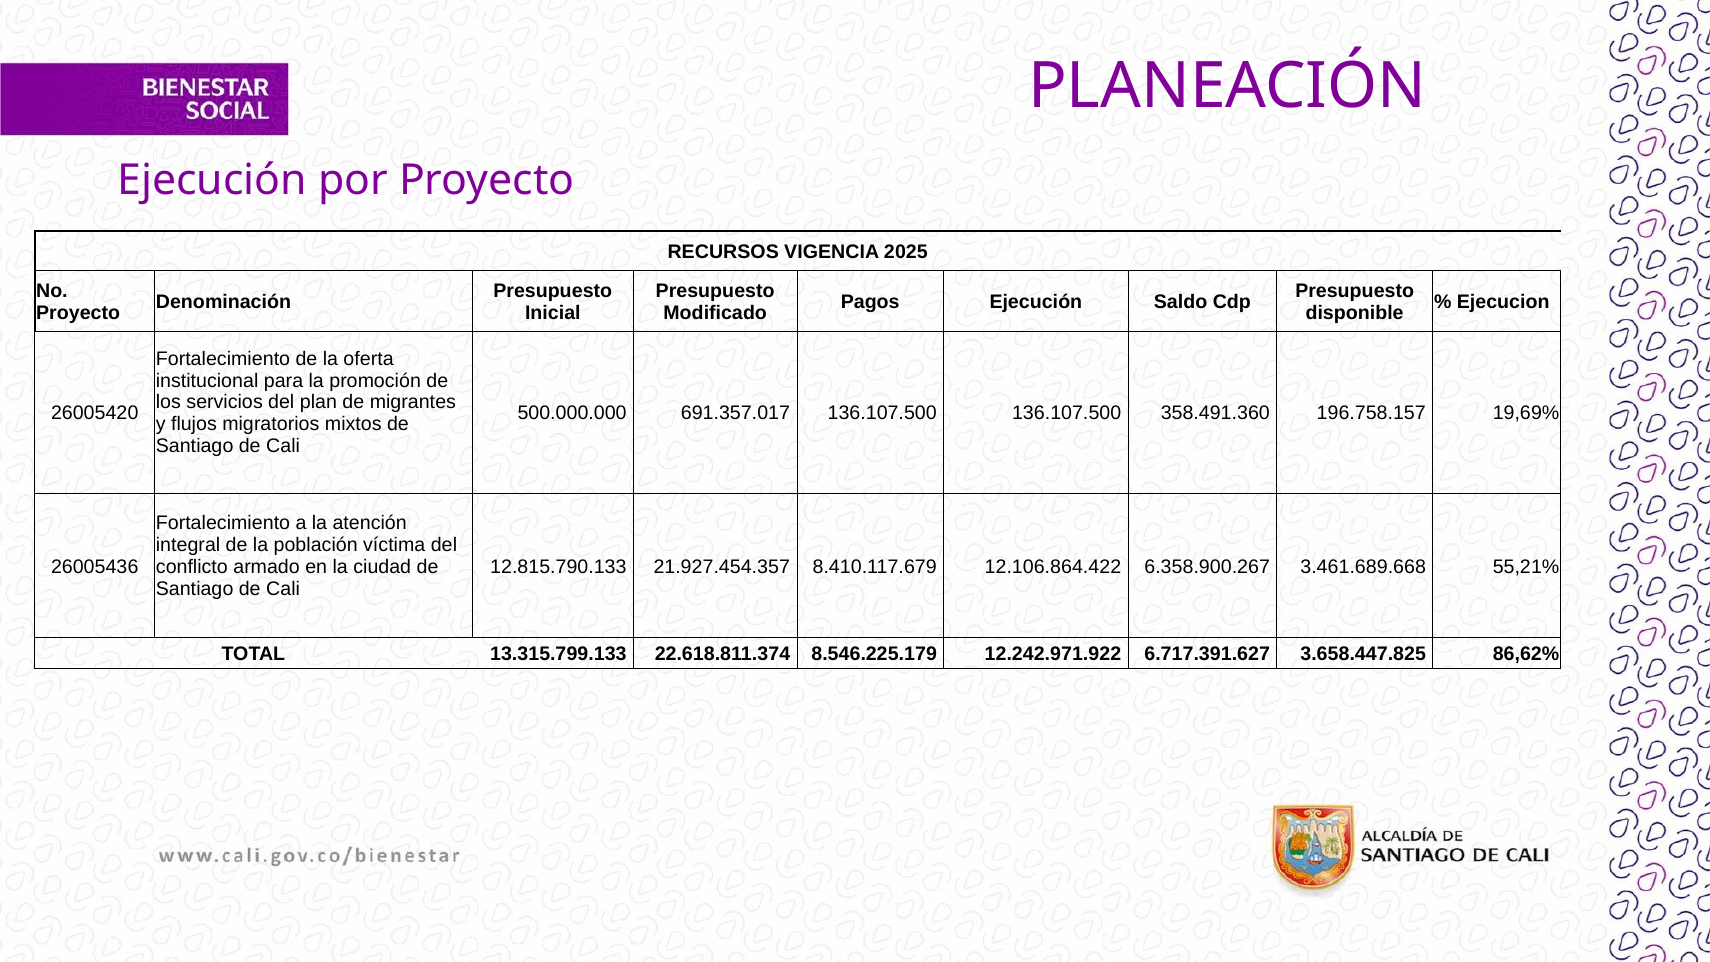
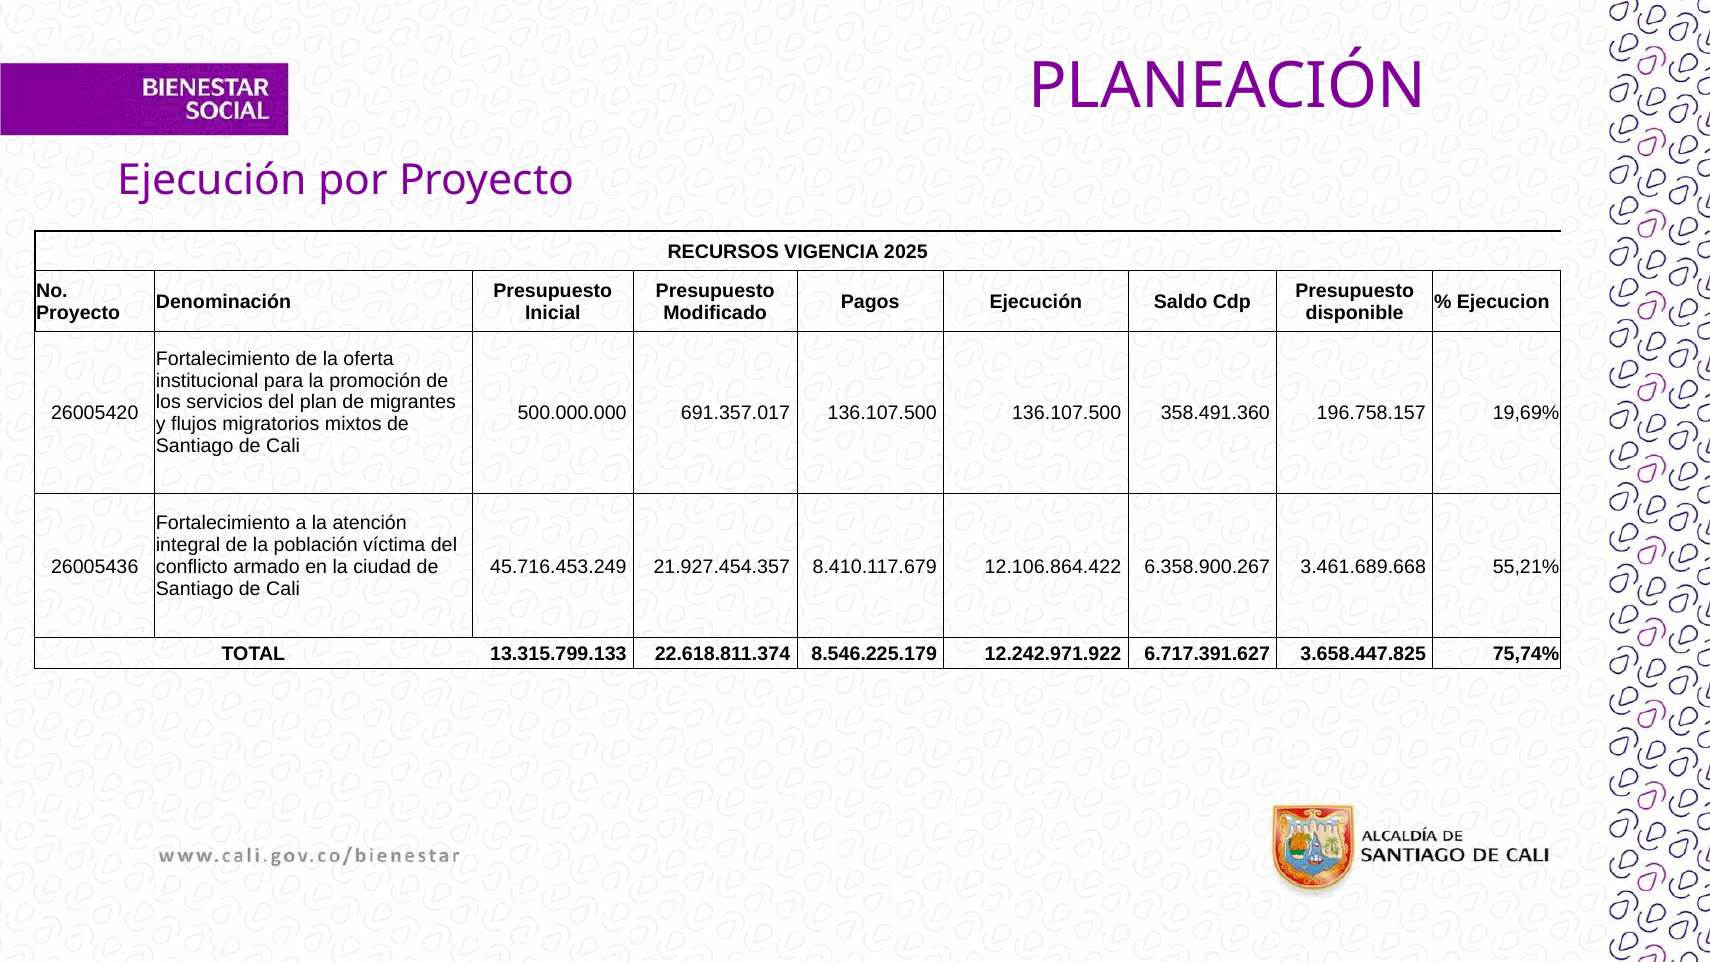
12.815.790.133: 12.815.790.133 -> 45.716.453.249
86,62%: 86,62% -> 75,74%
